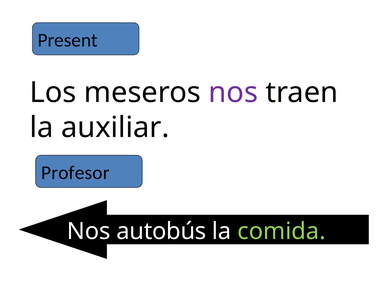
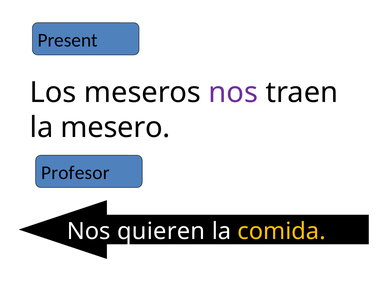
auxiliar: auxiliar -> mesero
autobús: autobús -> quieren
comida colour: light green -> yellow
